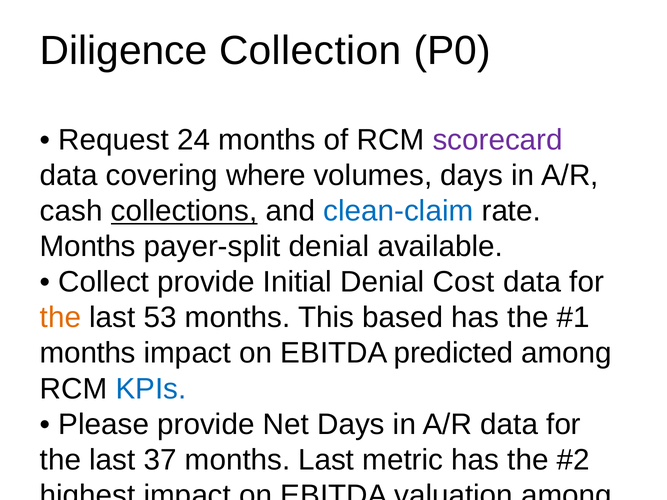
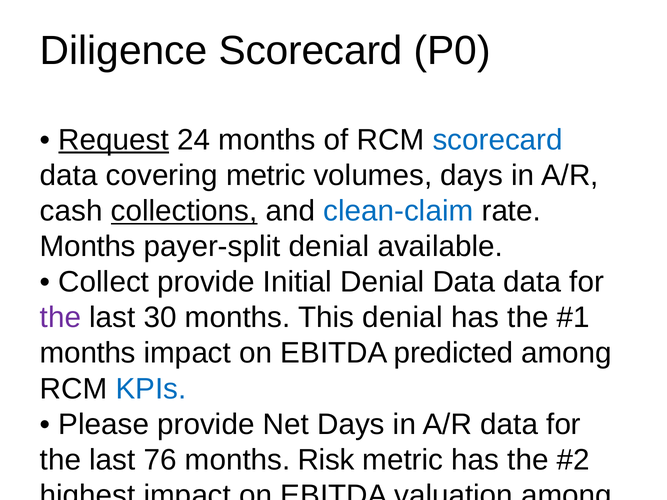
Diligence Collection: Collection -> Scorecard
Request underline: none -> present
scorecard at (498, 140) colour: purple -> blue
covering where: where -> metric
Denial Cost: Cost -> Data
the at (60, 318) colour: orange -> purple
53: 53 -> 30
This based: based -> denial
37: 37 -> 76
months Last: Last -> Risk
